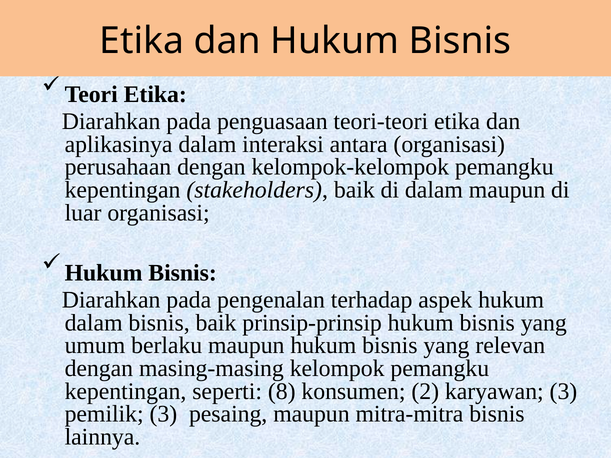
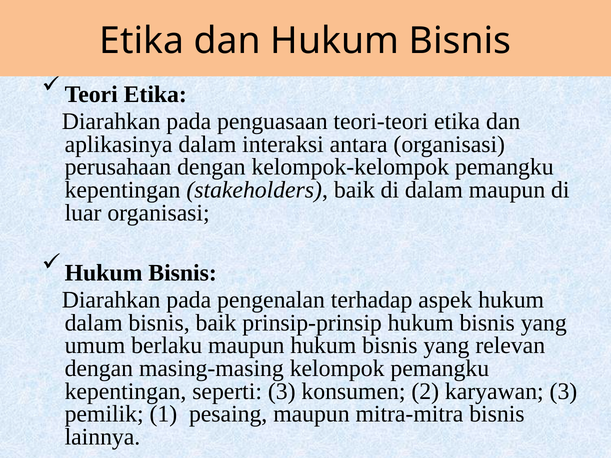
seperti 8: 8 -> 3
pemilik 3: 3 -> 1
